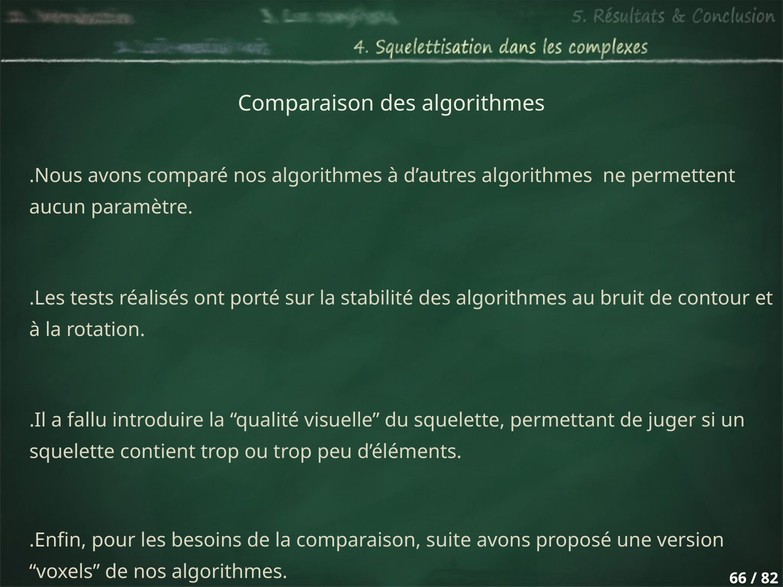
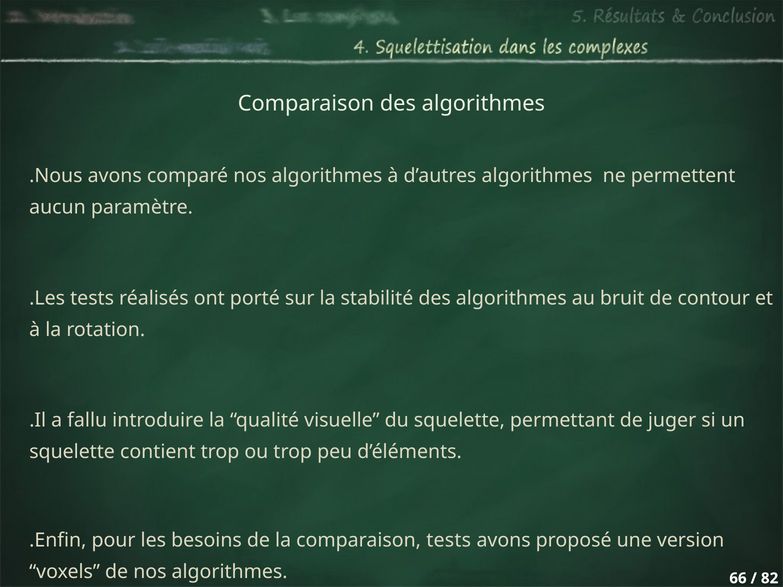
comparaison suite: suite -> tests
